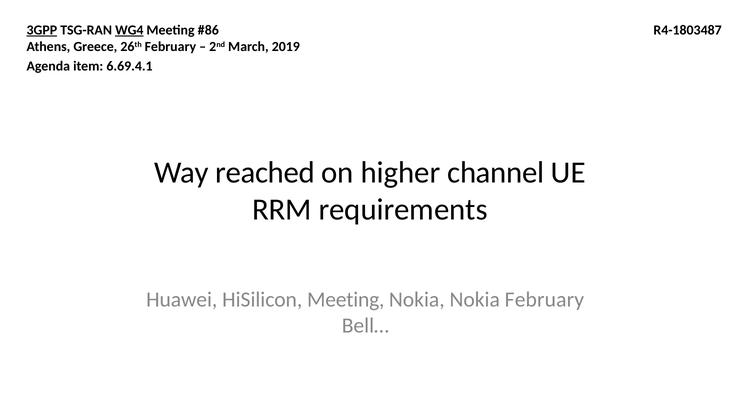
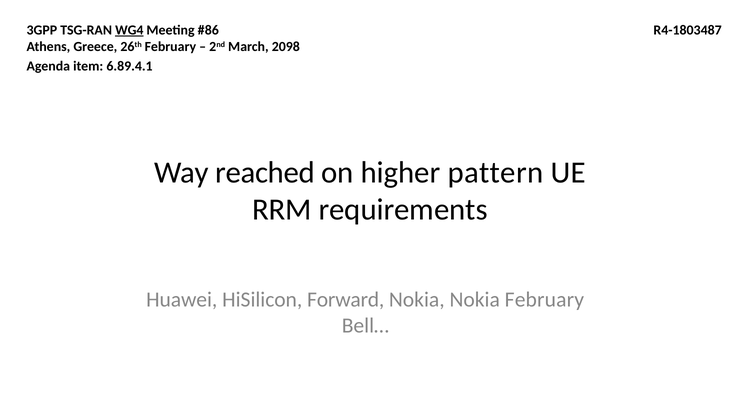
3GPP underline: present -> none
2019: 2019 -> 2098
6.69.4.1: 6.69.4.1 -> 6.89.4.1
channel: channel -> pattern
HiSilicon Meeting: Meeting -> Forward
